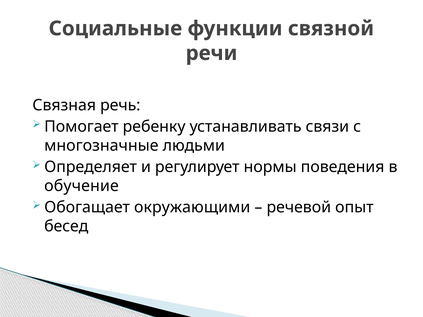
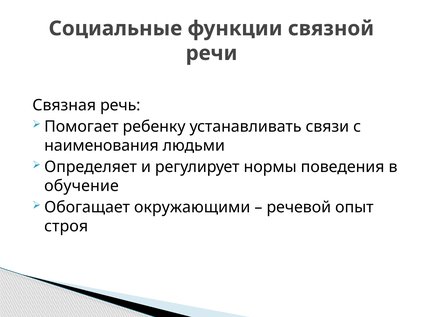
многозначные: многозначные -> наименования
бесед: бесед -> строя
